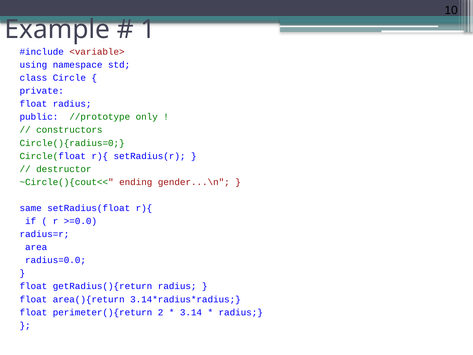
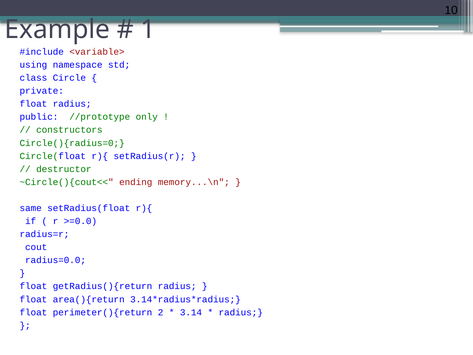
gender...\n: gender...\n -> memory...\n
area: area -> cout
